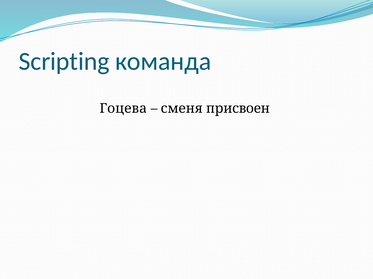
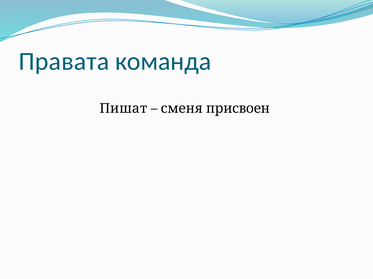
Scripting: Scripting -> Правата
Гоцева: Гоцева -> Пишат
